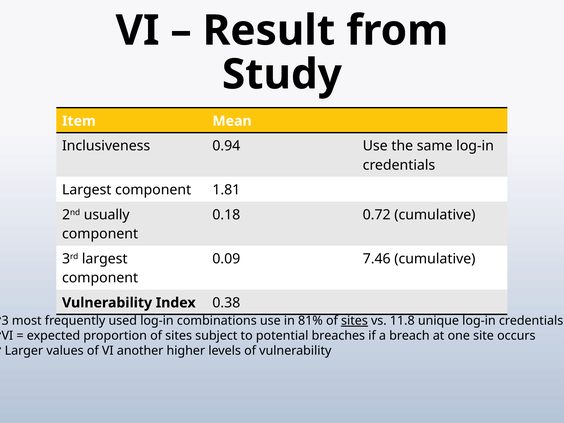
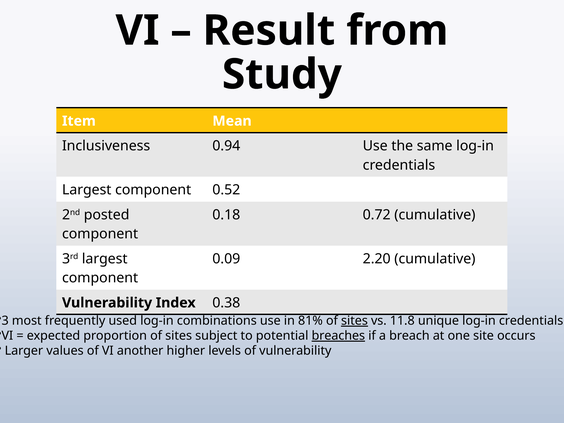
1.81: 1.81 -> 0.52
usually: usually -> posted
7.46: 7.46 -> 2.20
breaches underline: none -> present
